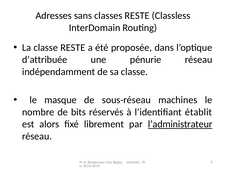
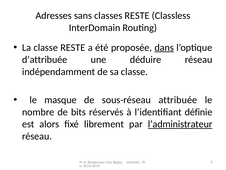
dans underline: none -> present
pénurie: pénurie -> déduire
machines: machines -> attribuée
établit: établit -> définie
